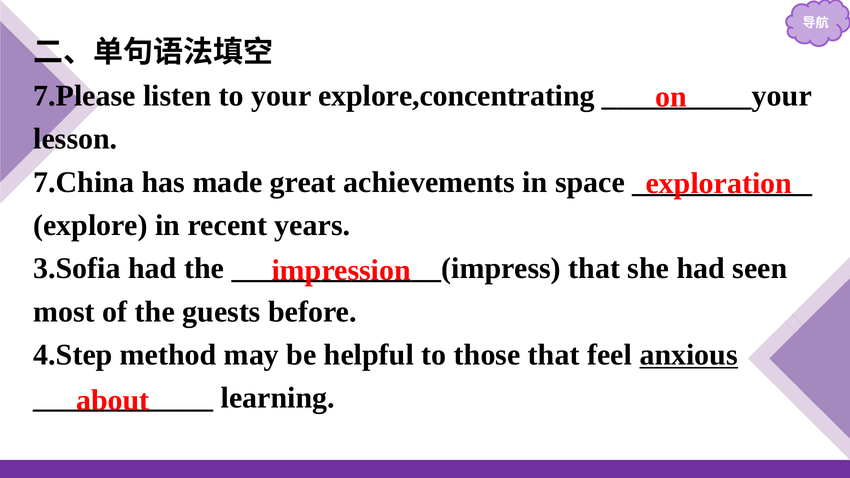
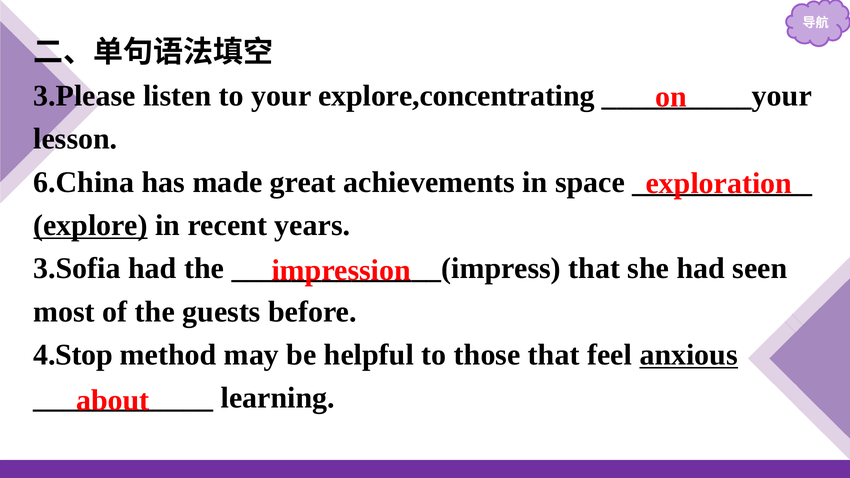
7.Please: 7.Please -> 3.Please
7.China: 7.China -> 6.China
explore underline: none -> present
4.Step: 4.Step -> 4.Stop
